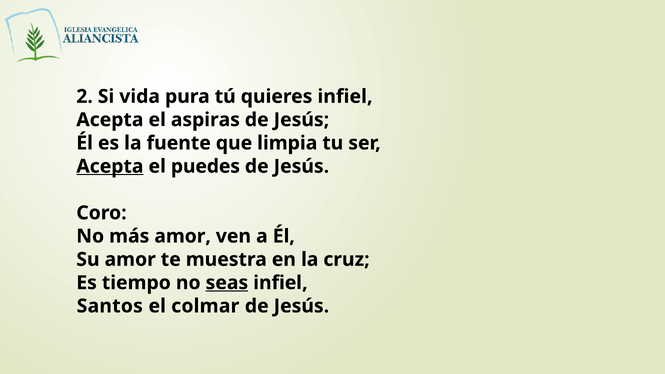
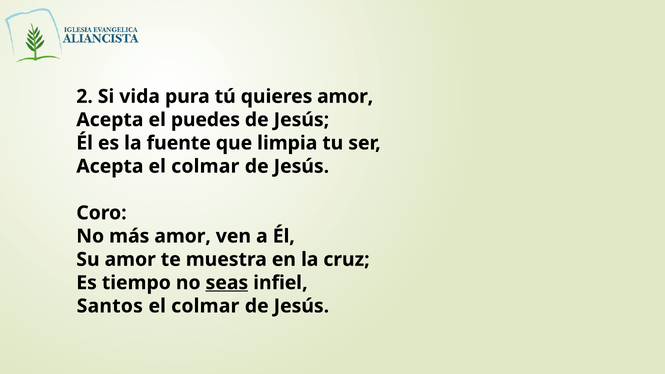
quieres infiel: infiel -> amor
aspiras: aspiras -> puedes
Acepta at (110, 166) underline: present -> none
puedes at (205, 166): puedes -> colmar
